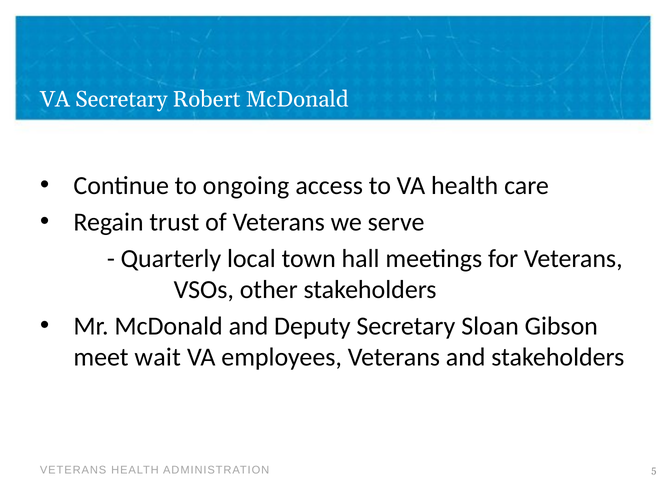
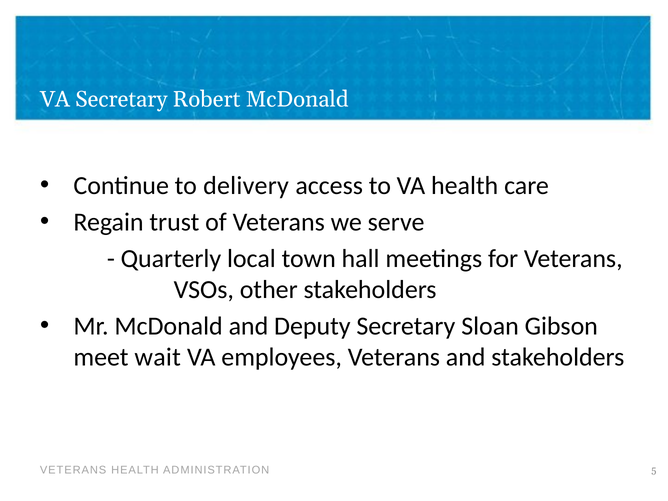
ongoing: ongoing -> delivery
